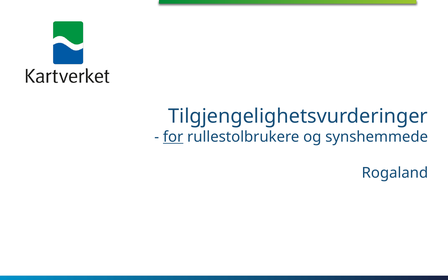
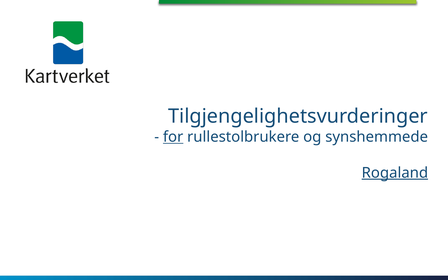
Rogaland underline: none -> present
